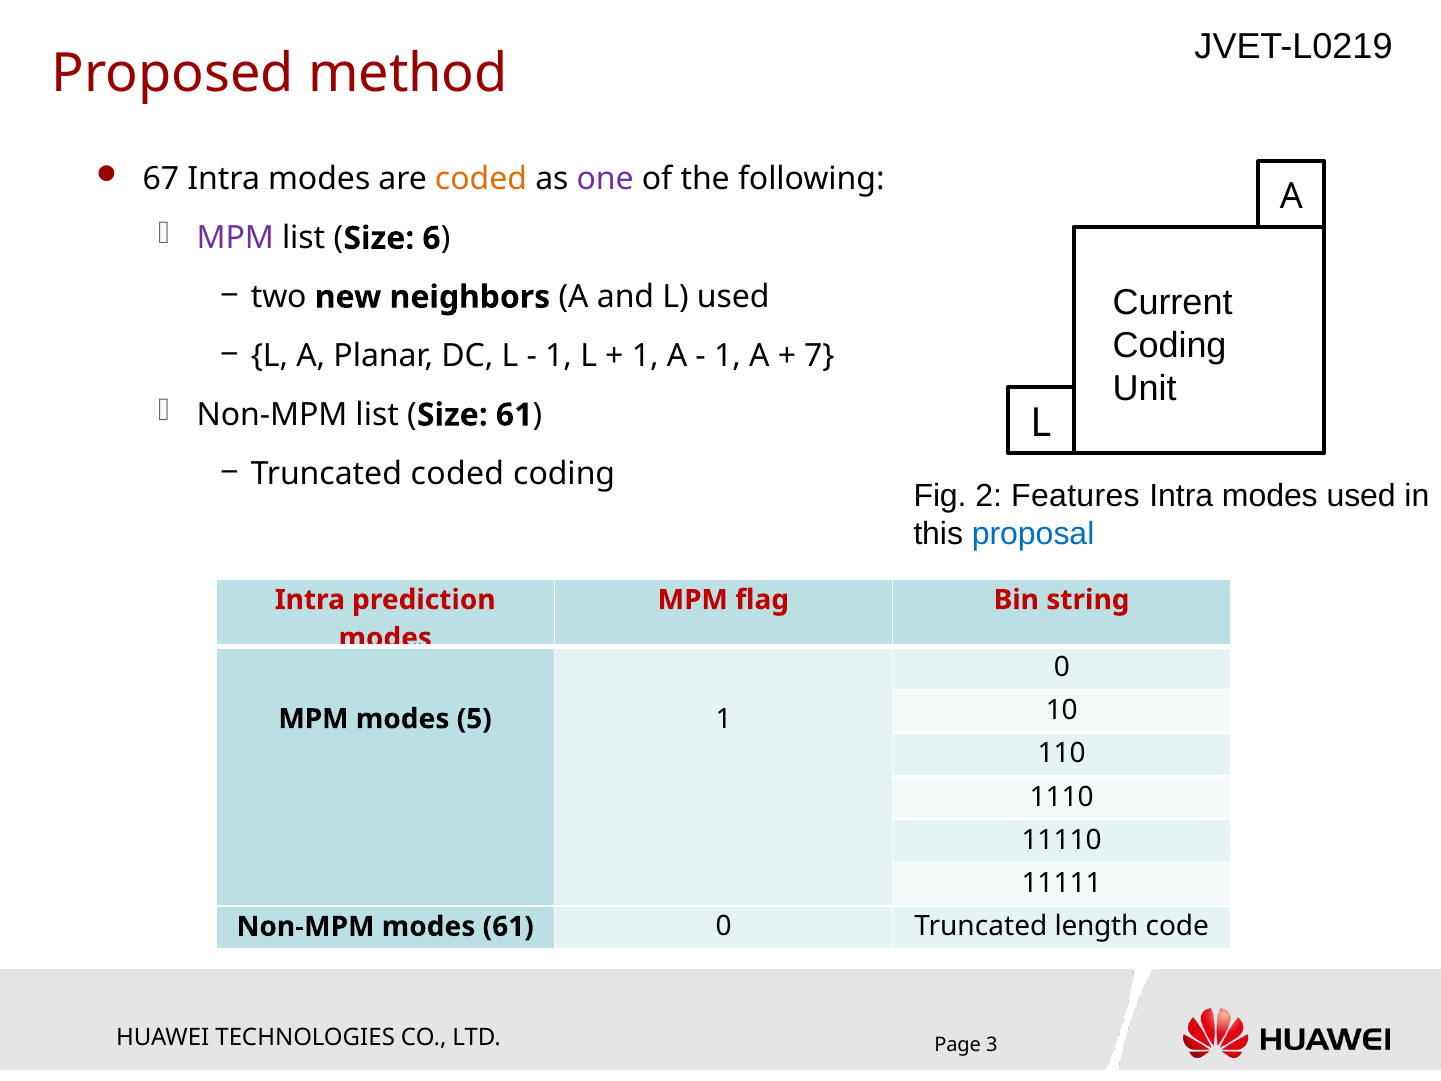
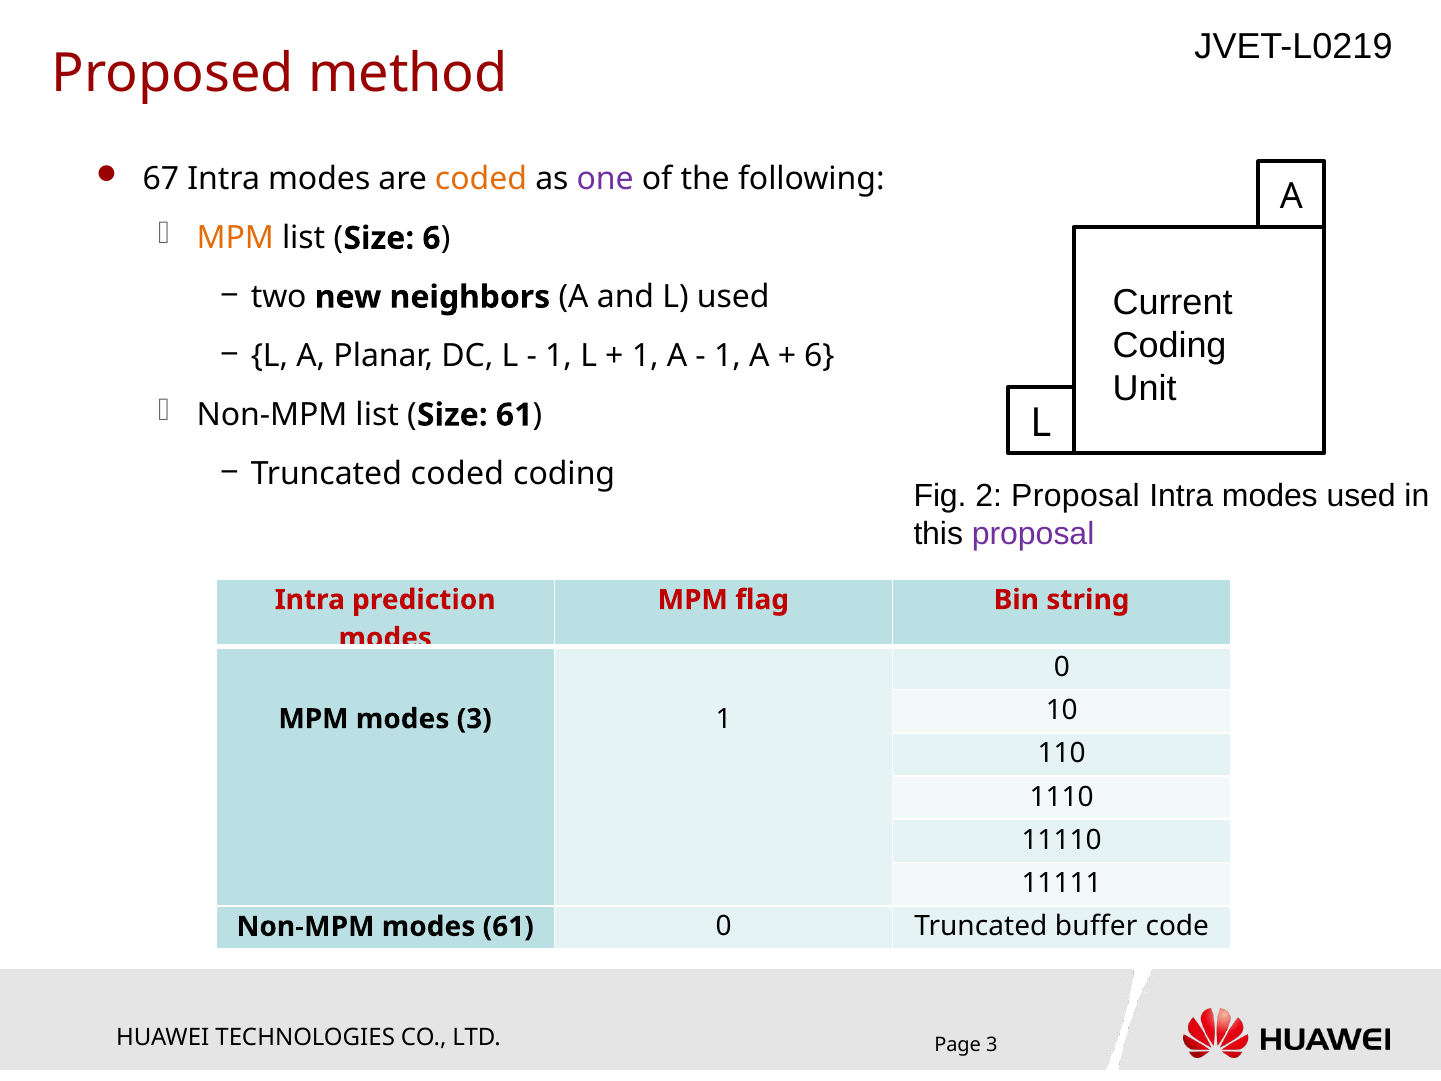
MPM at (235, 238) colour: purple -> orange
7 at (819, 356): 7 -> 6
2 Features: Features -> Proposal
proposal at (1033, 534) colour: blue -> purple
modes 5: 5 -> 3
length: length -> buffer
